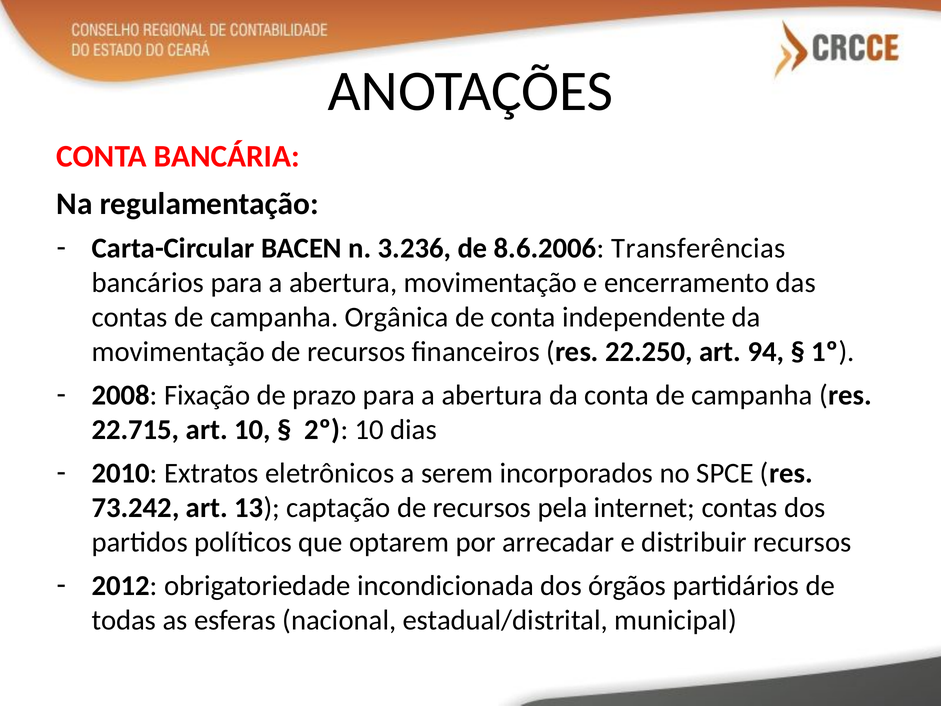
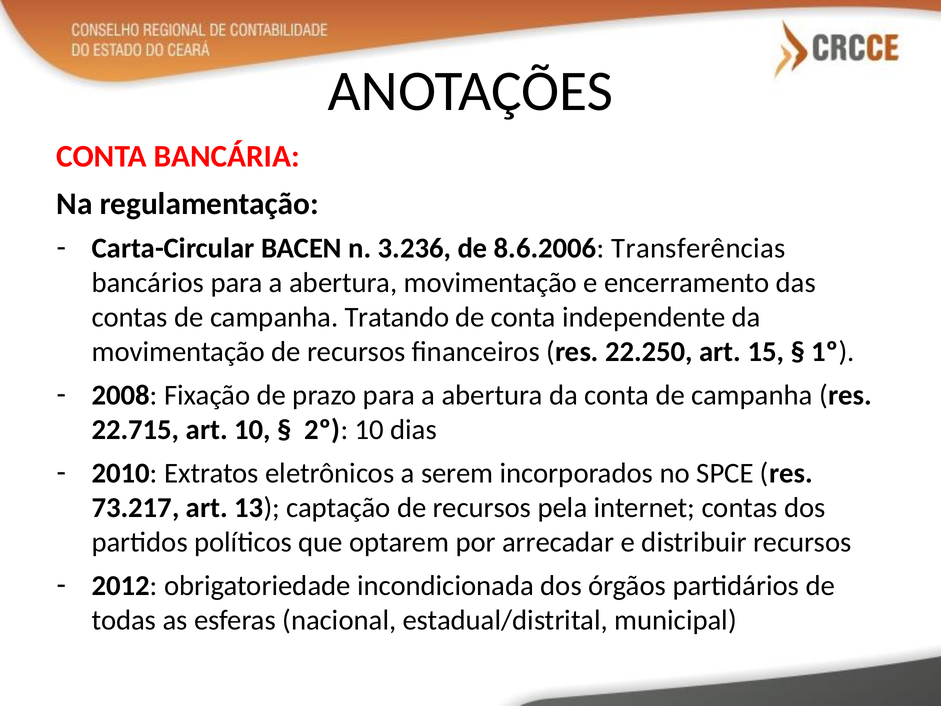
Orgânica: Orgânica -> Tratando
94: 94 -> 15
73.242: 73.242 -> 73.217
